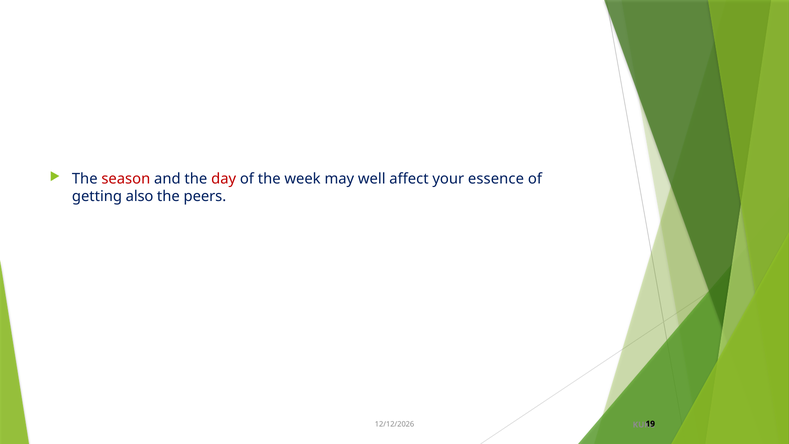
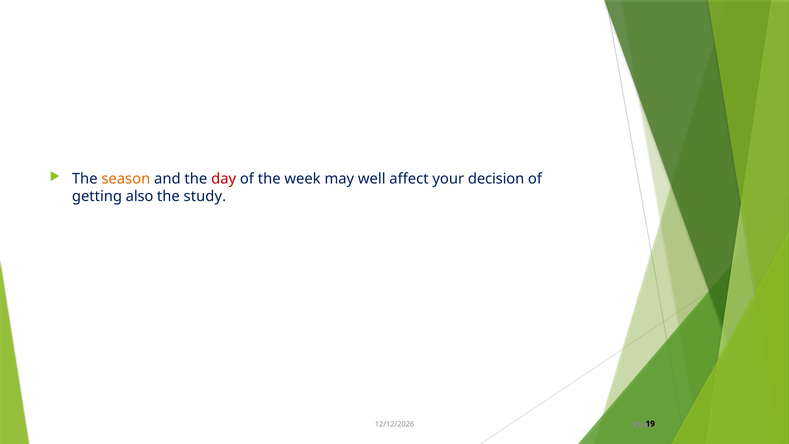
season colour: red -> orange
essence: essence -> decision
peers: peers -> study
